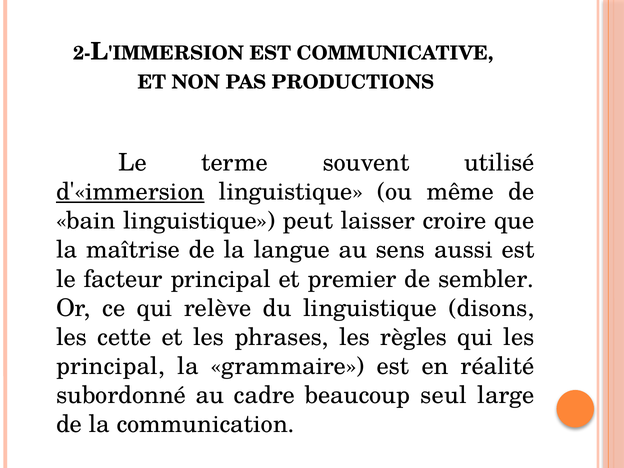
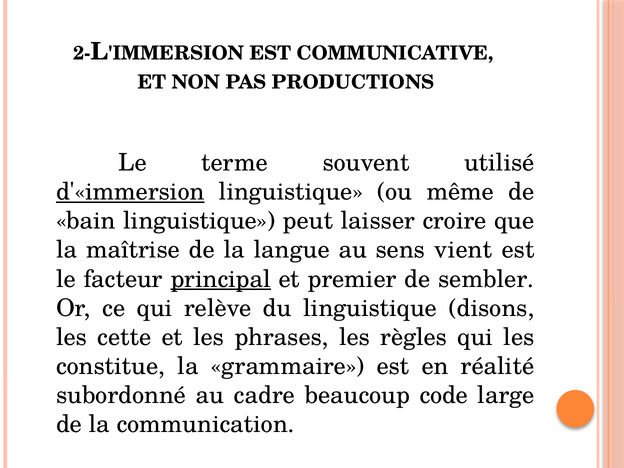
aussi: aussi -> vient
principal at (221, 279) underline: none -> present
principal at (110, 366): principal -> constitue
seul: seul -> code
